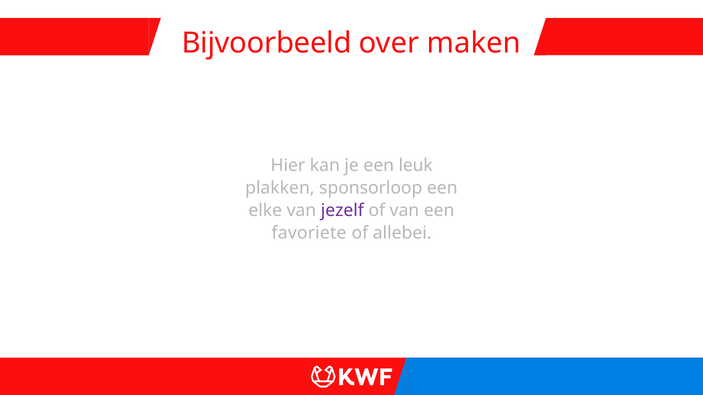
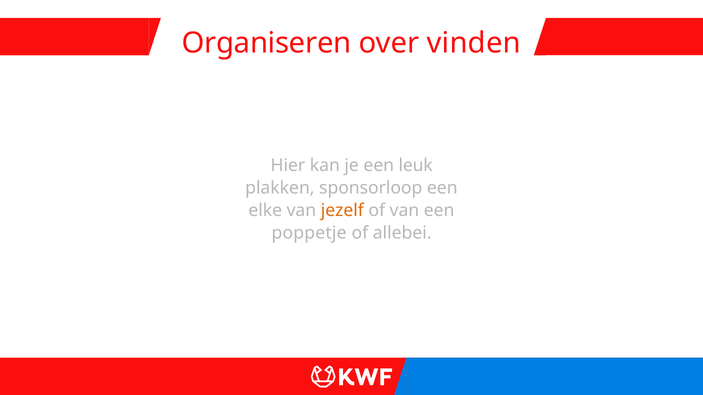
Bijvoorbeeld: Bijvoorbeeld -> Organiseren
maken: maken -> vinden
jezelf colour: purple -> orange
favoriete: favoriete -> poppetje
